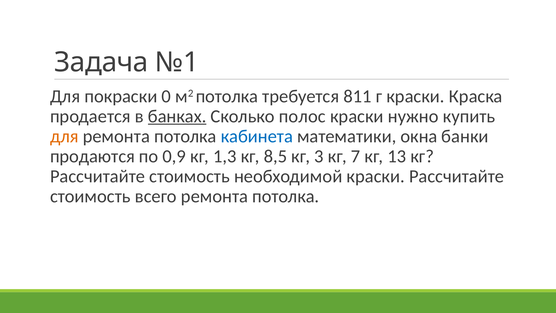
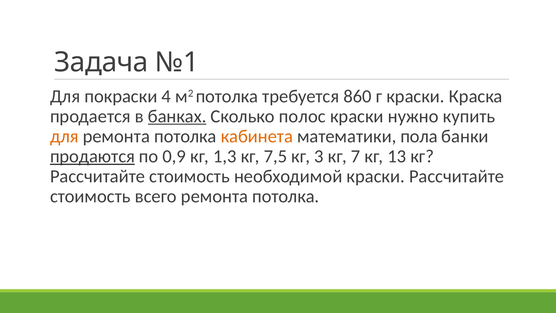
0: 0 -> 4
811: 811 -> 860
кабинета colour: blue -> orange
окна: окна -> пола
продаются underline: none -> present
8,5: 8,5 -> 7,5
